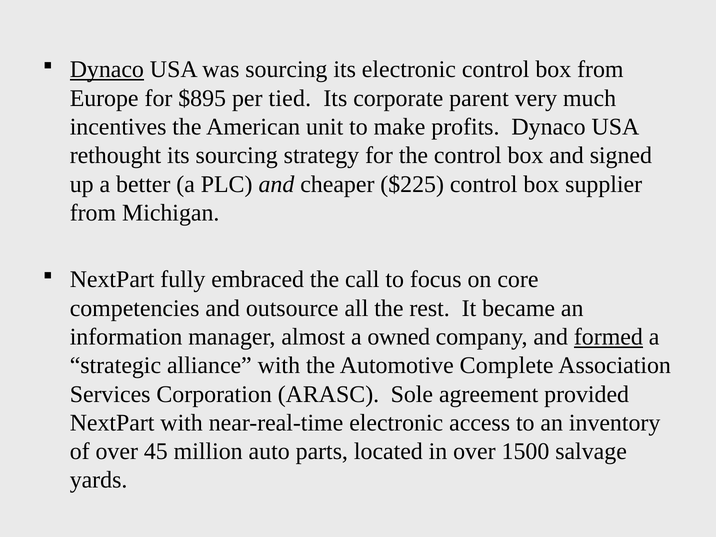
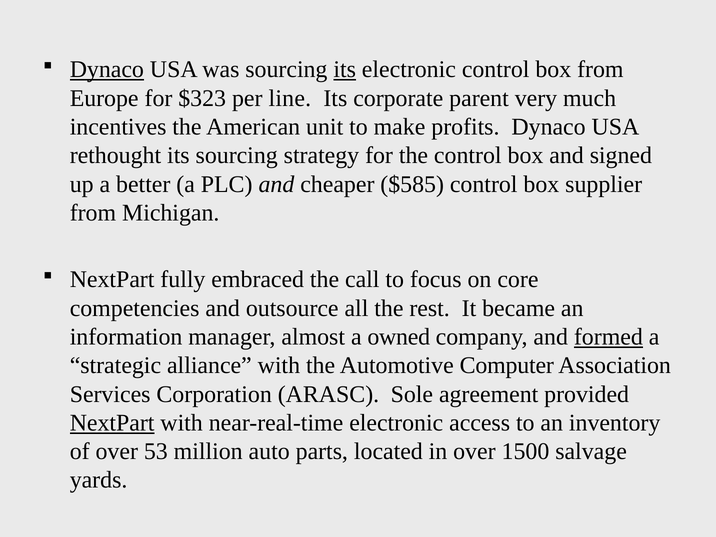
its at (345, 70) underline: none -> present
$895: $895 -> $323
tied: tied -> line
$225: $225 -> $585
Complete: Complete -> Computer
NextPart at (112, 423) underline: none -> present
45: 45 -> 53
